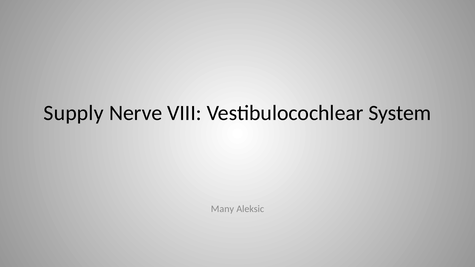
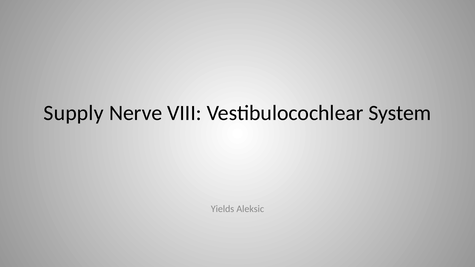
Many: Many -> Yields
